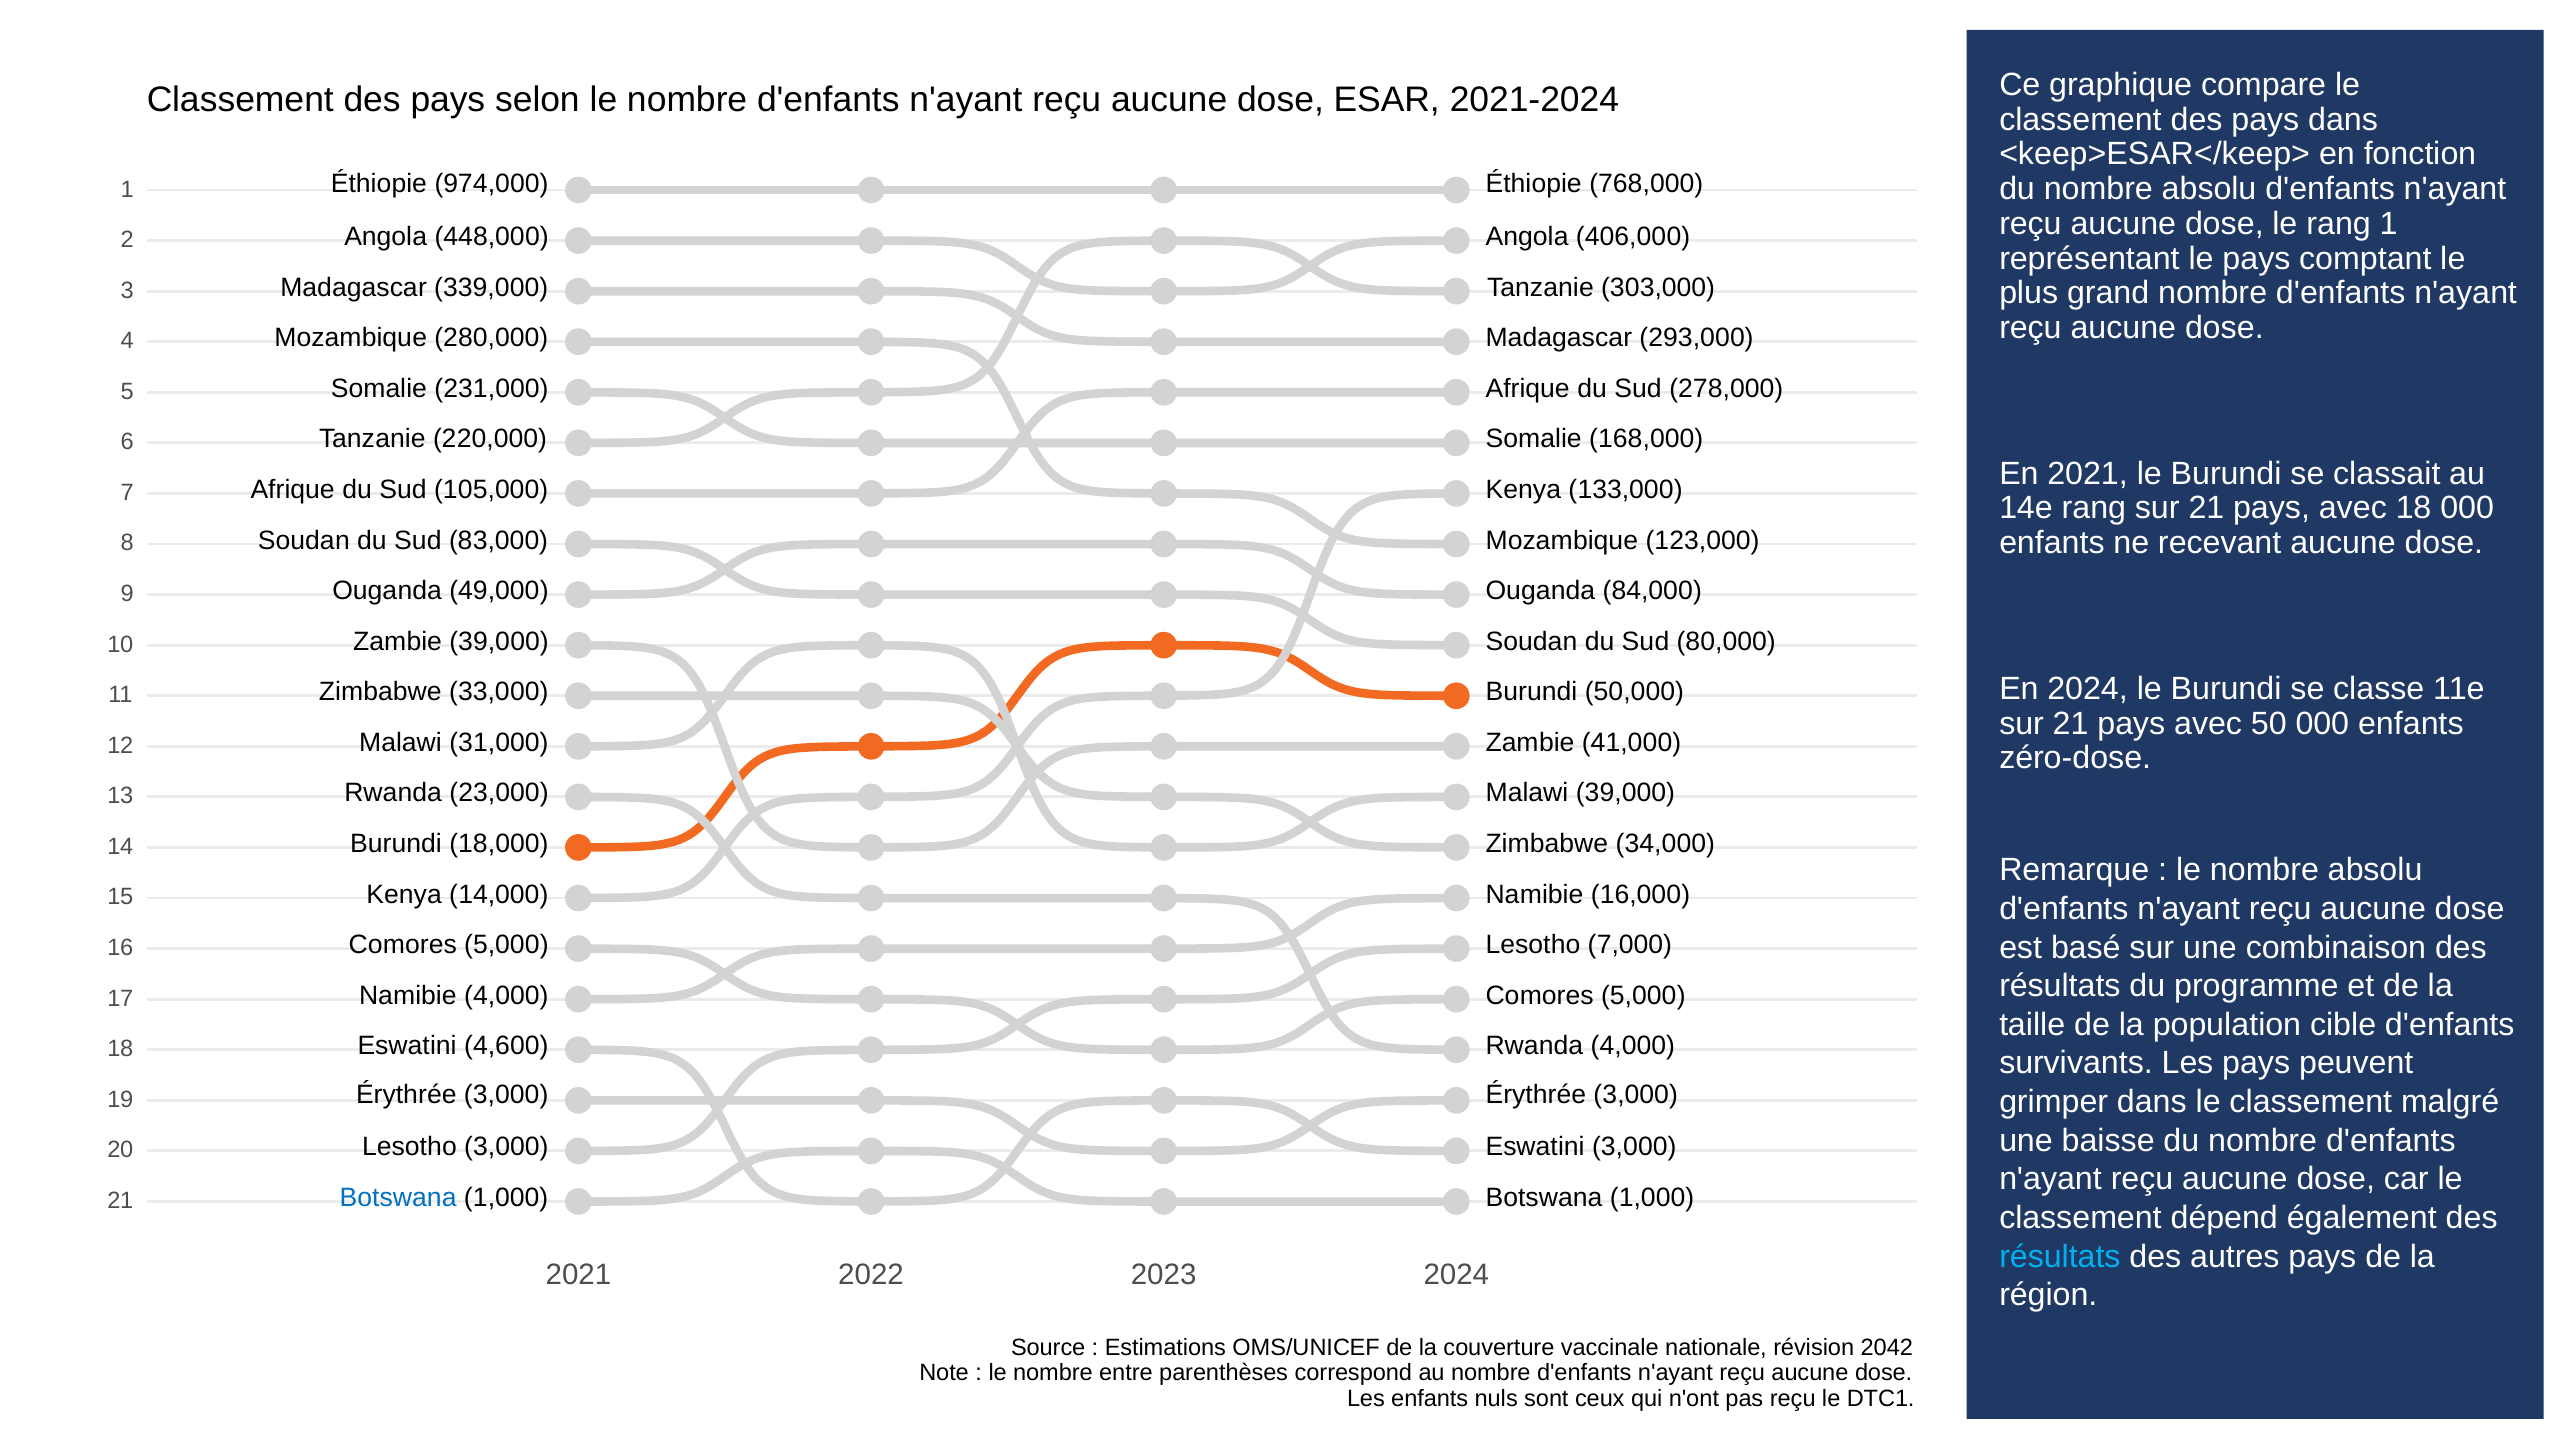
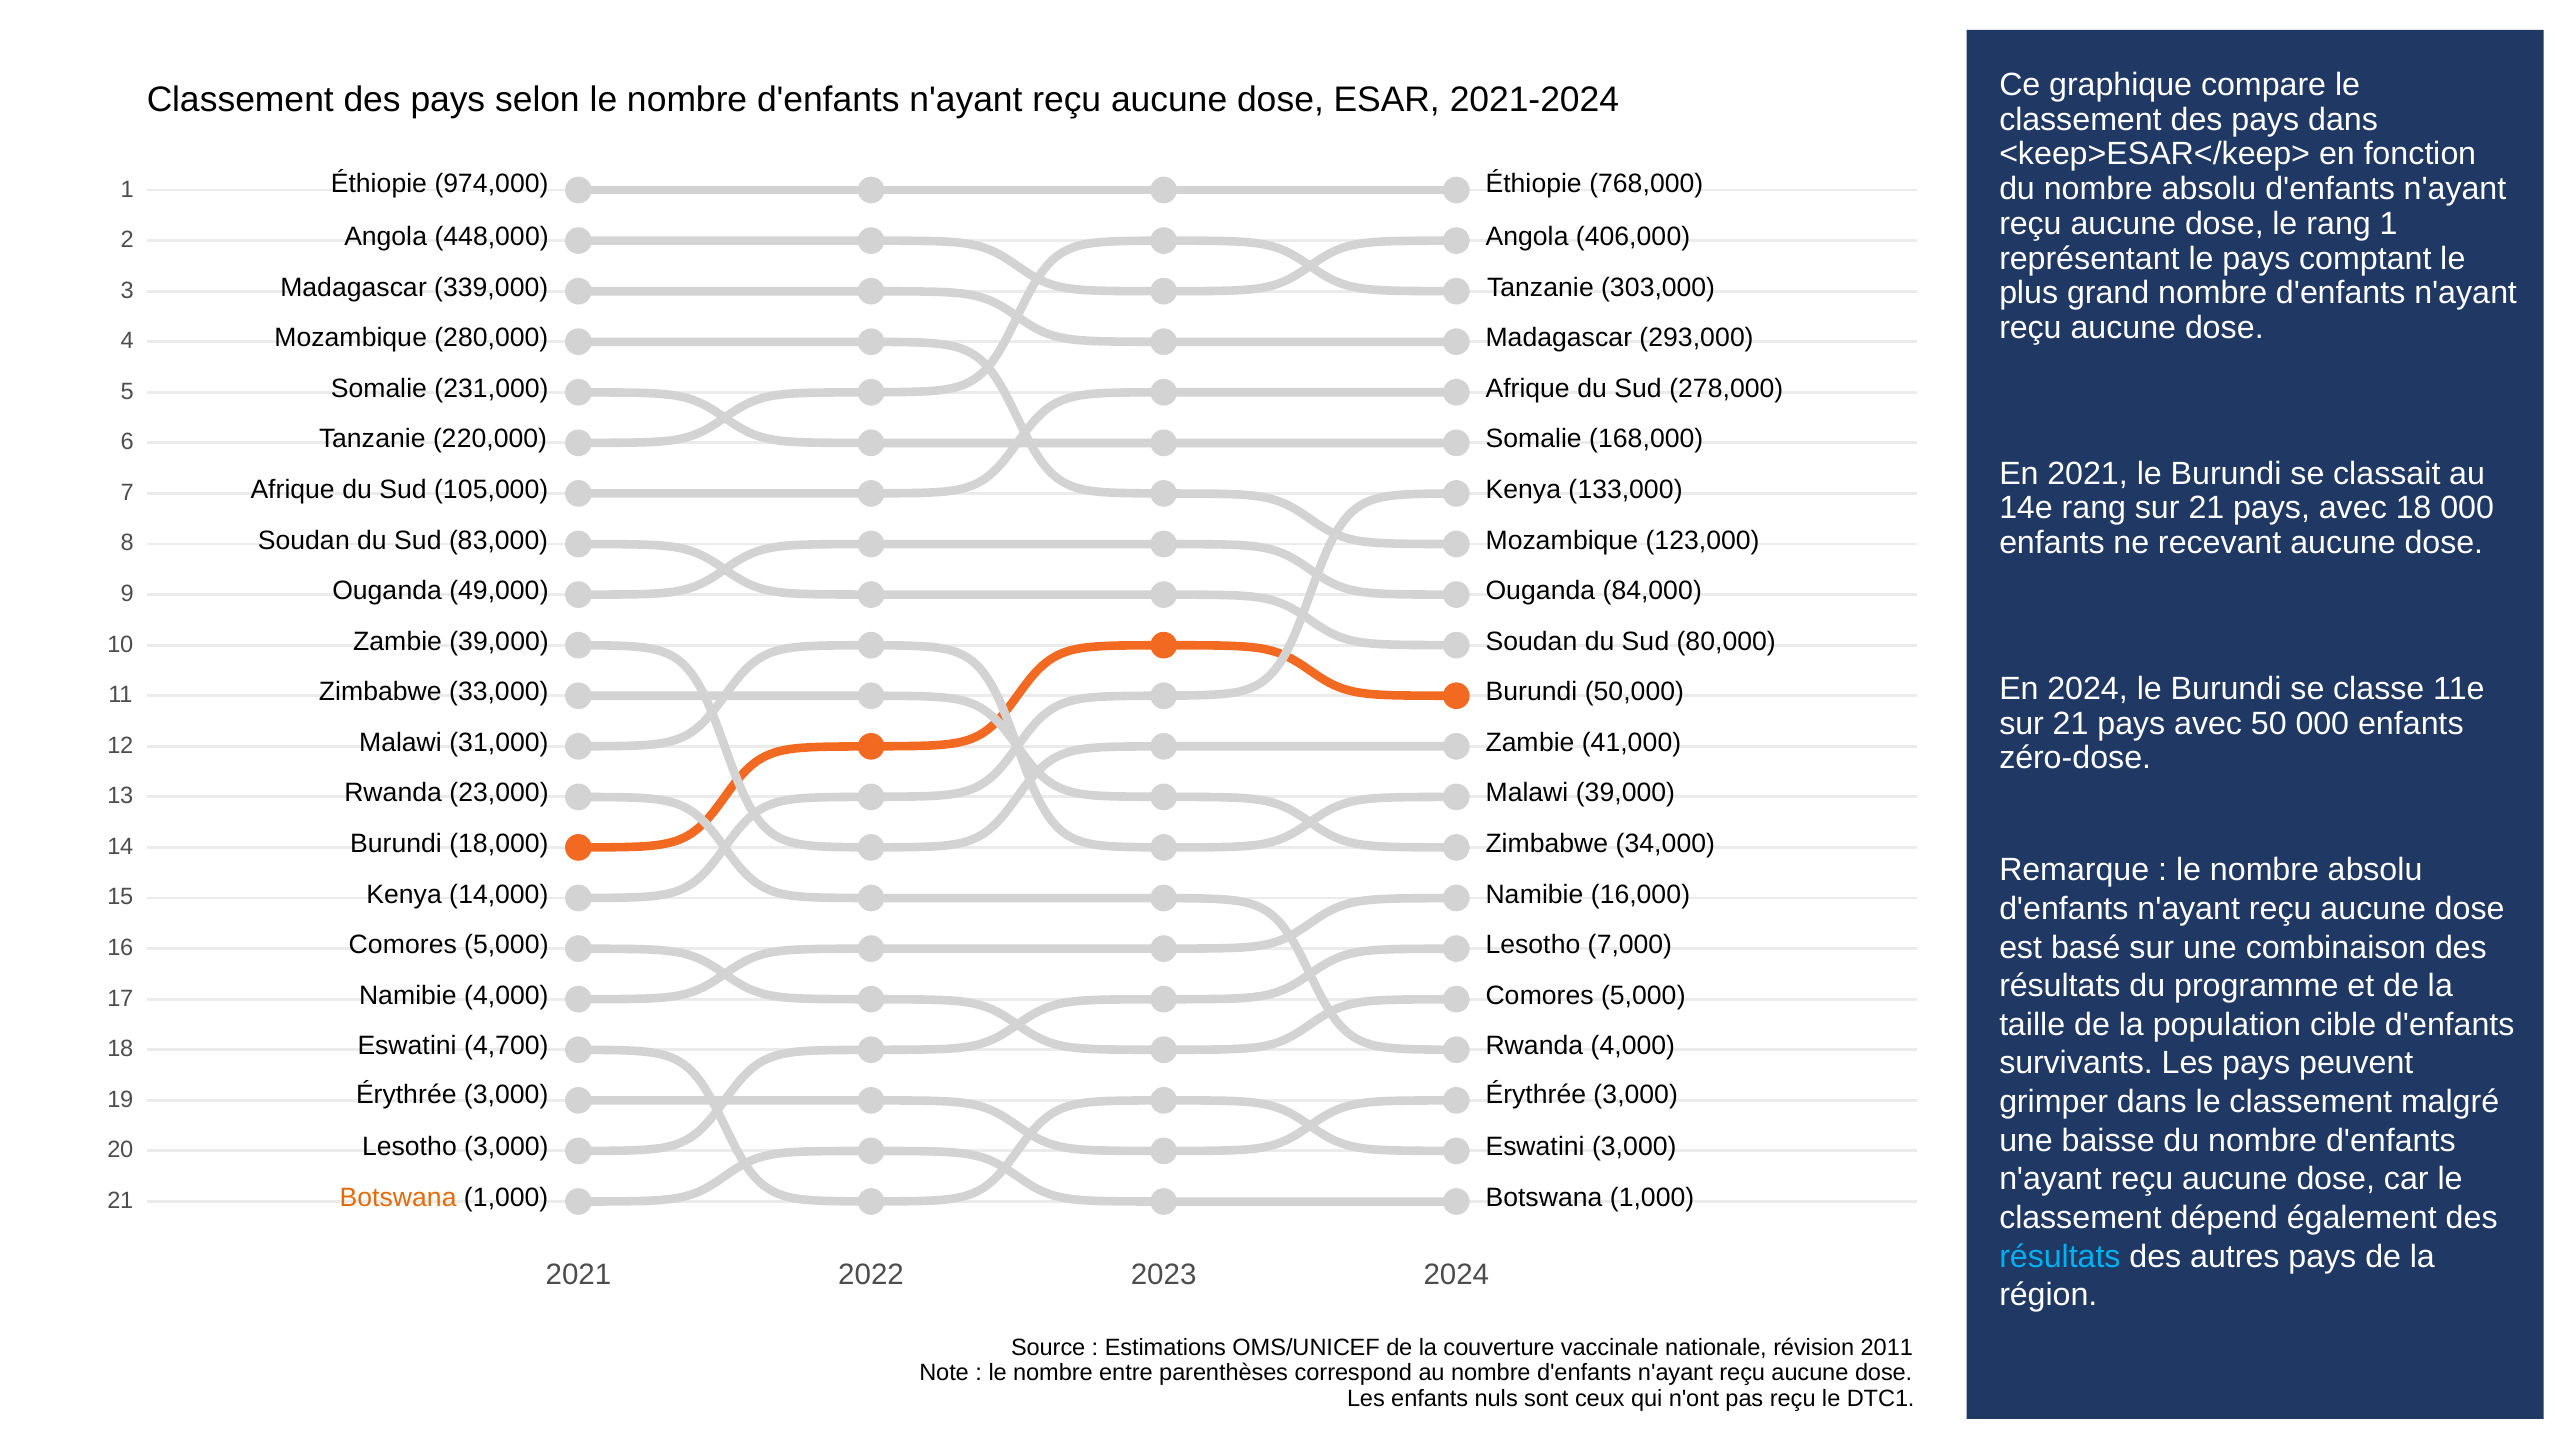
4,600: 4,600 -> 4,700
Botswana at (398, 1198) colour: blue -> orange
2042: 2042 -> 2011
